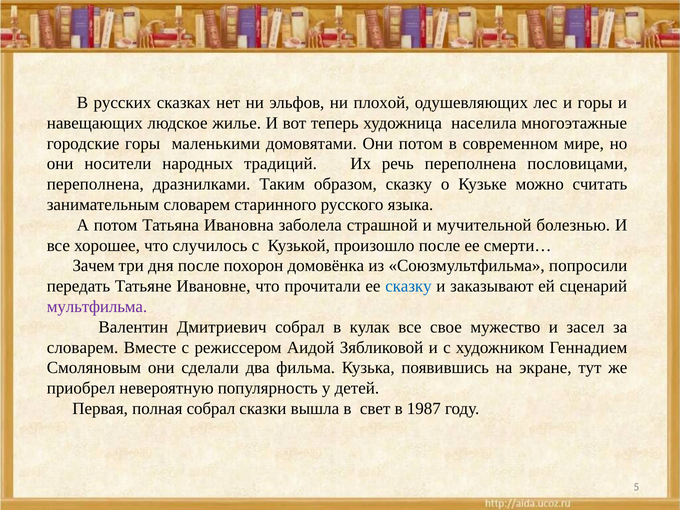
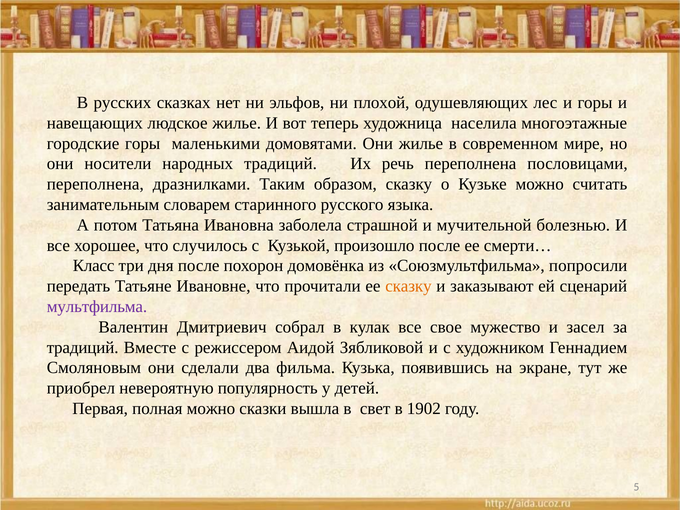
Они потом: потом -> жилье
Зачем: Зачем -> Класс
сказку at (408, 286) colour: blue -> orange
словарем at (83, 347): словарем -> традиций
полная собрал: собрал -> можно
1987: 1987 -> 1902
